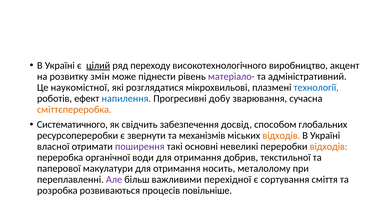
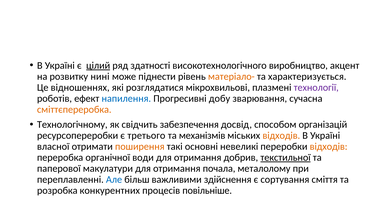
переходу: переходу -> здатності
змін: змін -> нині
матеріало- colour: purple -> orange
адміністративний: адміністративний -> характеризується
наукомістної: наукомістної -> відношеннях
технології colour: blue -> purple
Систематичного: Систематичного -> Технологічному
глобальних: глобальних -> організацій
звернути: звернути -> третього
поширення colour: purple -> orange
текстильної underline: none -> present
носить: носить -> почала
Але colour: purple -> blue
перехідної: перехідної -> здійснення
розвиваються: розвиваються -> конкурентних
